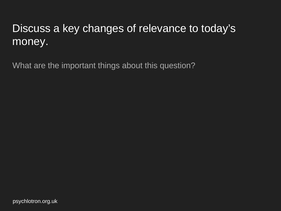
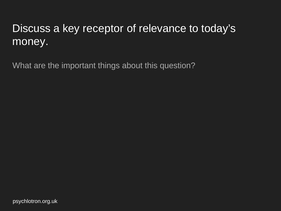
changes: changes -> receptor
